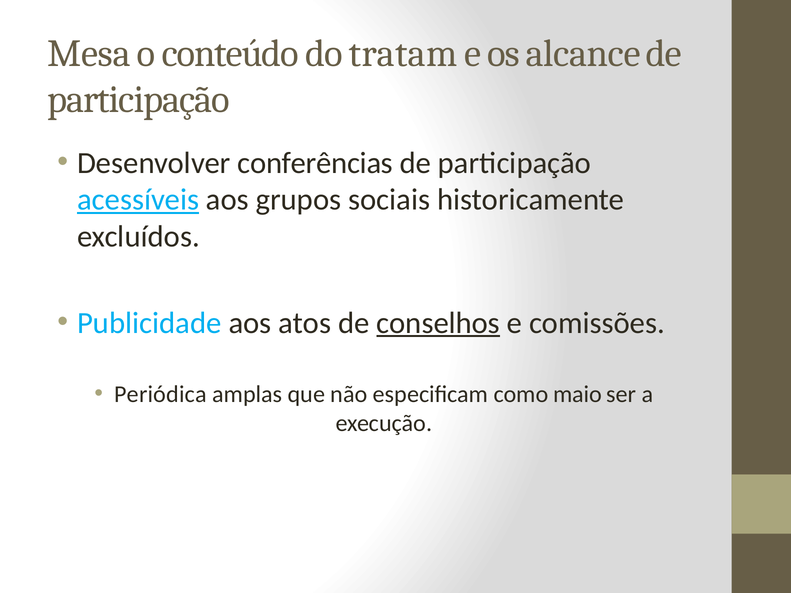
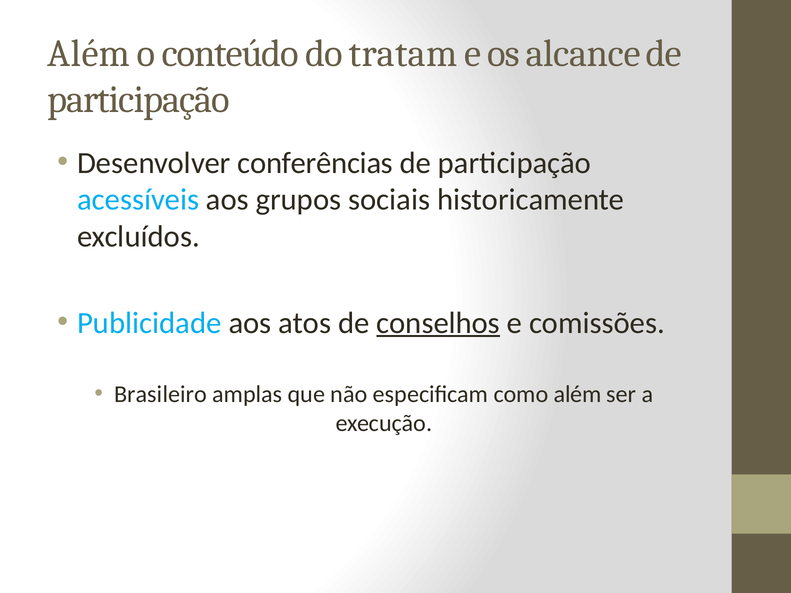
Mesa at (89, 53): Mesa -> Além
acessíveis underline: present -> none
Periódica: Periódica -> Brasileiro
como maio: maio -> além
